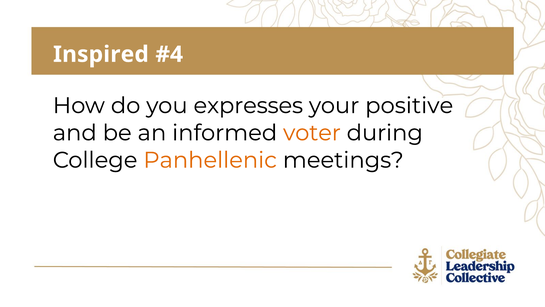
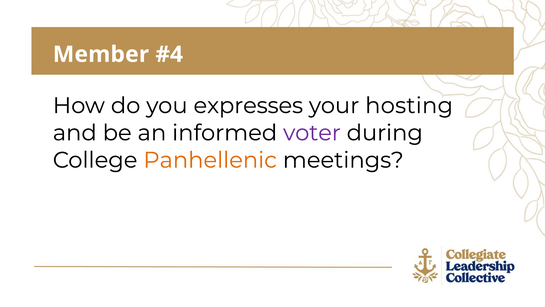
Inspired: Inspired -> Member
positive: positive -> hosting
voter colour: orange -> purple
